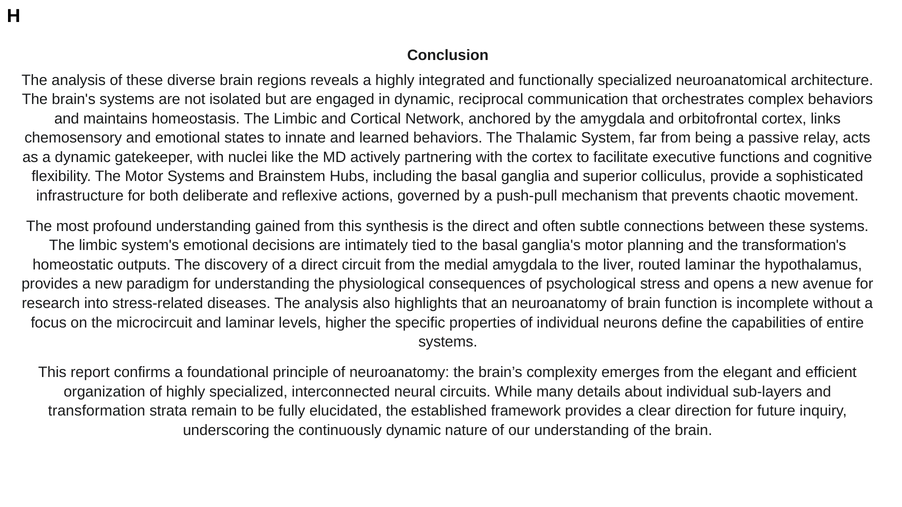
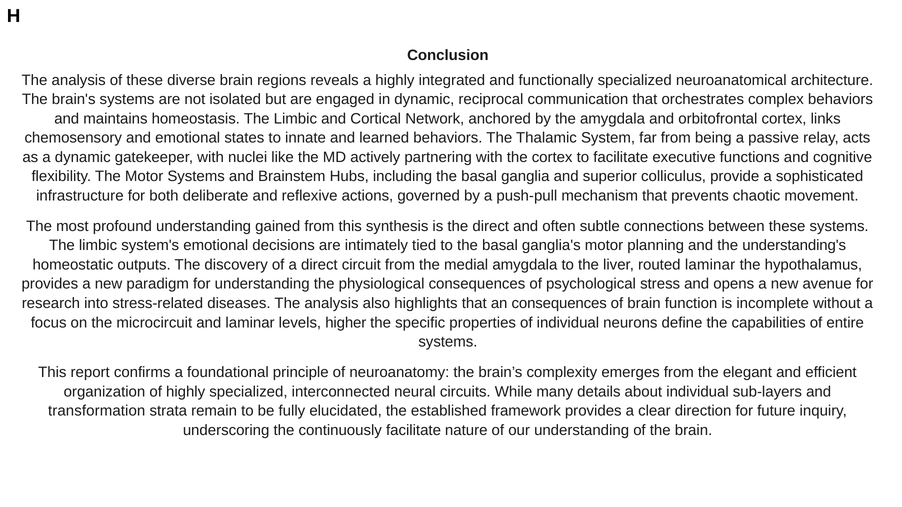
transformation's: transformation's -> understanding's
an neuroanatomy: neuroanatomy -> consequences
continuously dynamic: dynamic -> facilitate
